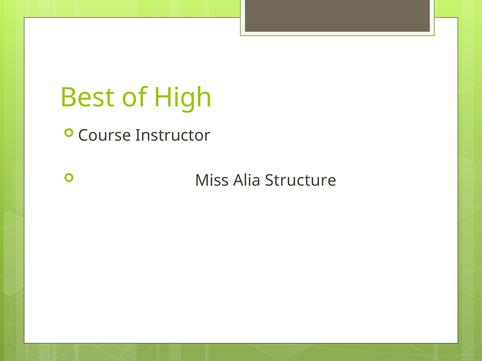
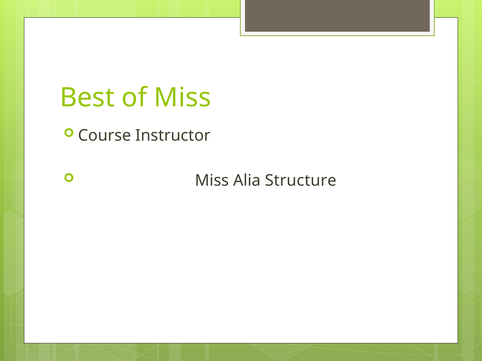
of High: High -> Miss
